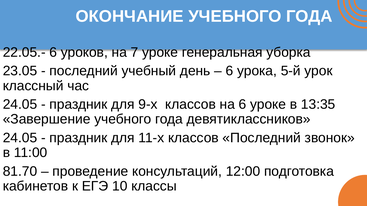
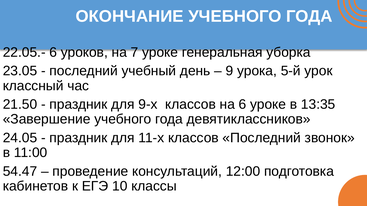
6 at (230, 71): 6 -> 9
24.05 at (20, 105): 24.05 -> 21.50
81.70: 81.70 -> 54.47
